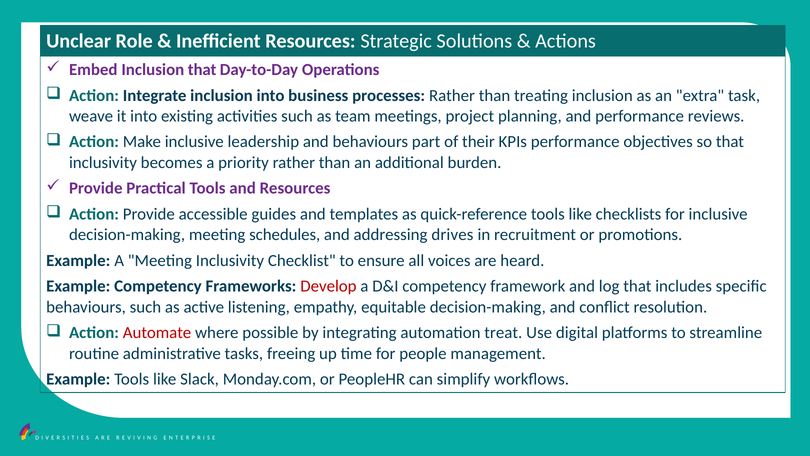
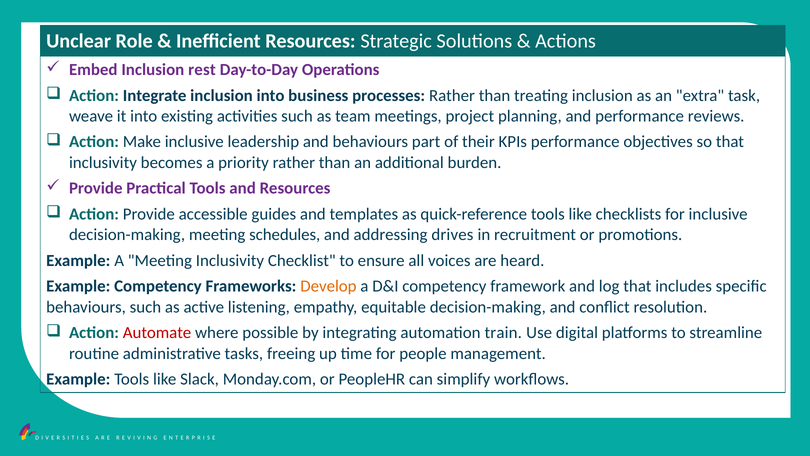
Inclusion that: that -> rest
Develop colour: red -> orange
treat: treat -> train
